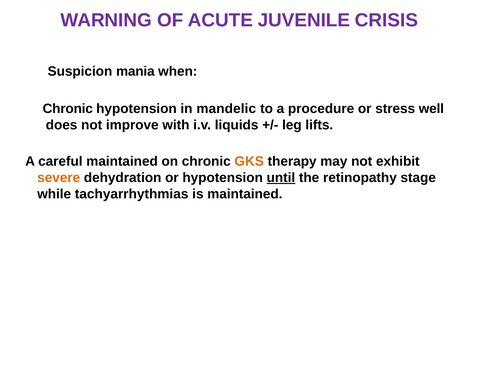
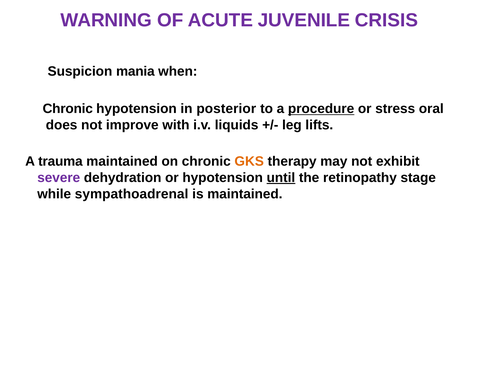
mandelic: mandelic -> posterior
procedure underline: none -> present
well: well -> oral
careful: careful -> trauma
severe colour: orange -> purple
tachyarrhythmias: tachyarrhythmias -> sympathoadrenal
